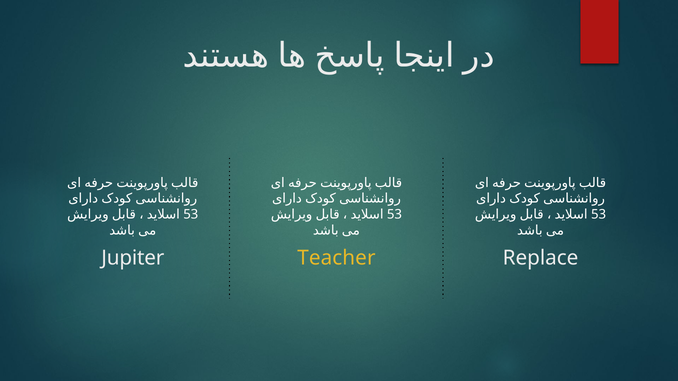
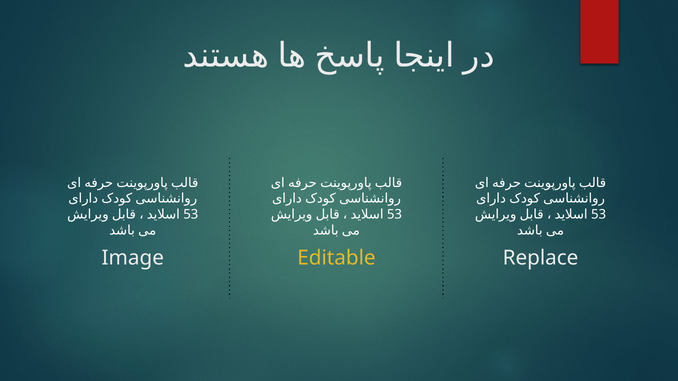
Jupiter: Jupiter -> Image
Teacher: Teacher -> Editable
